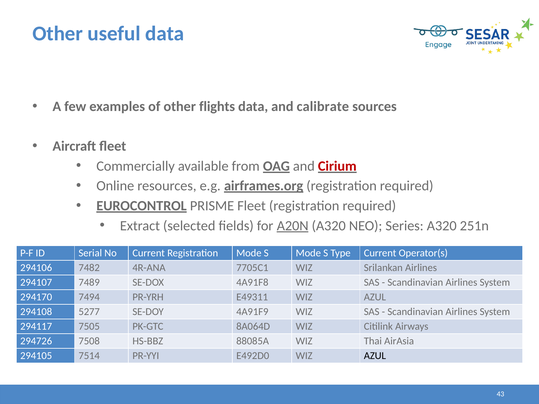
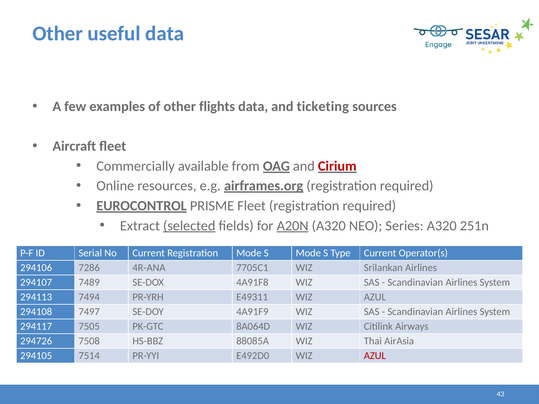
calibrate: calibrate -> ticketing
selected underline: none -> present
7482: 7482 -> 7286
294170: 294170 -> 294113
5277: 5277 -> 7497
AZUL at (375, 356) colour: black -> red
